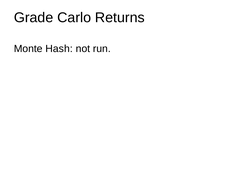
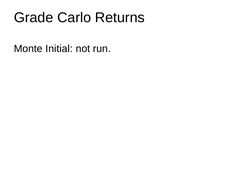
Hash: Hash -> Initial
